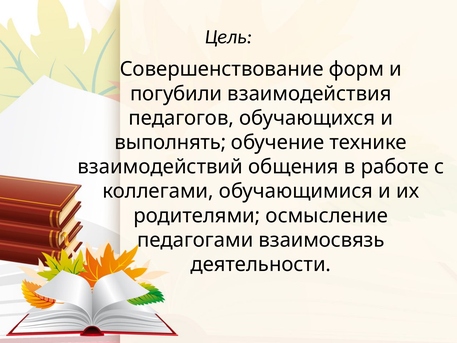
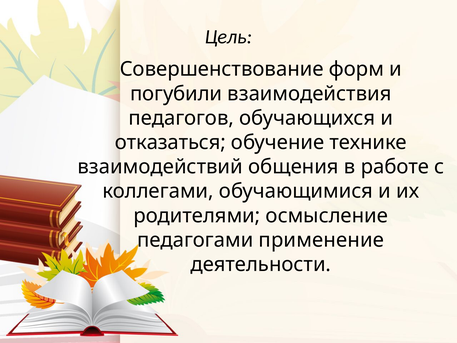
выполнять: выполнять -> отказаться
взаимосвязь: взаимосвязь -> применение
